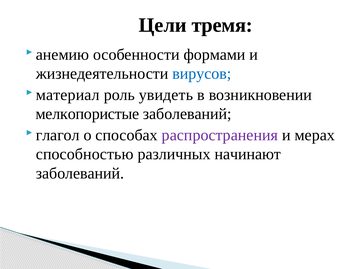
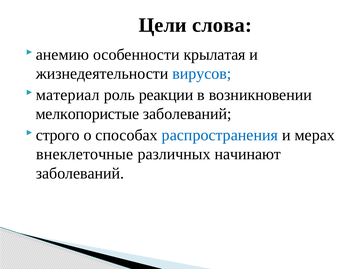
тремя: тремя -> слова
формами: формами -> крылатая
увидеть: увидеть -> реакции
глагол: глагол -> строго
распространения colour: purple -> blue
способностью: способностью -> внеклеточные
